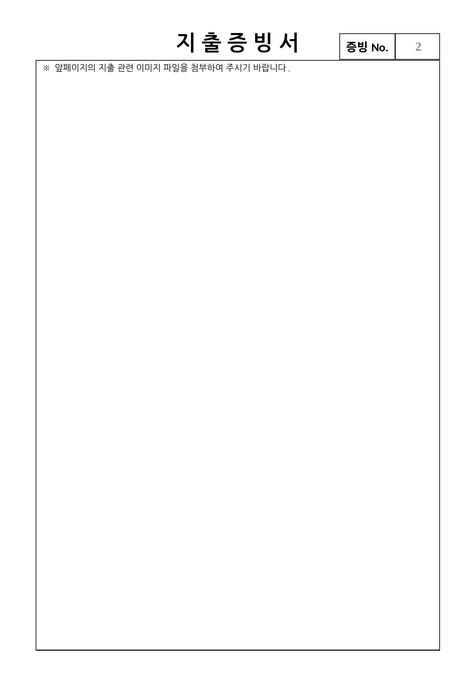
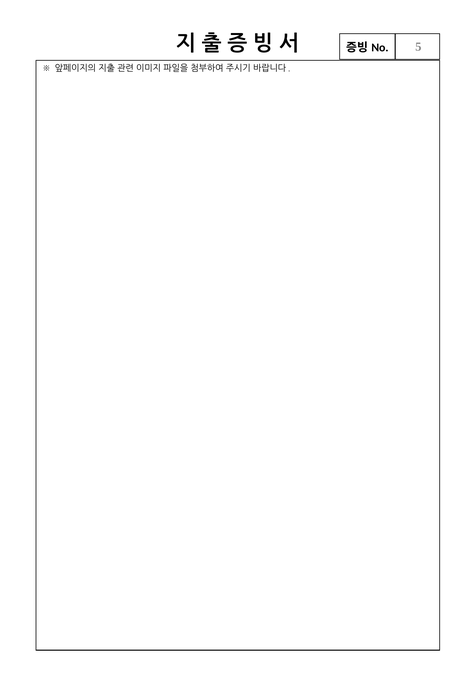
2: 2 -> 5
